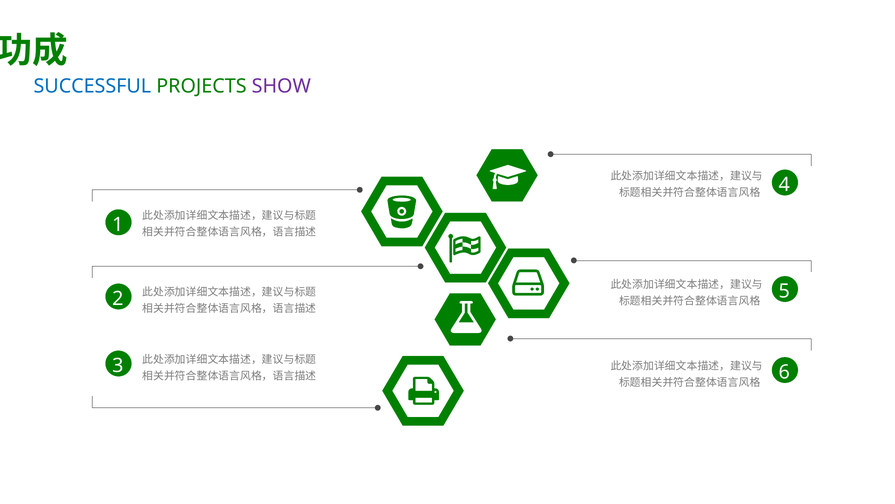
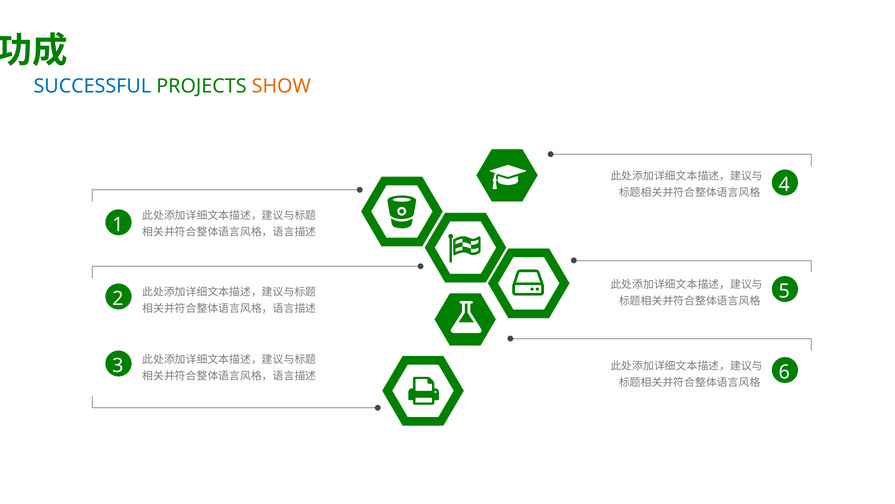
SHOW colour: purple -> orange
